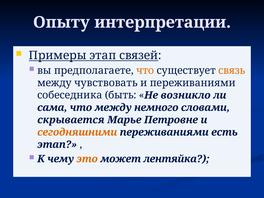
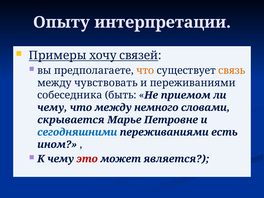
Примеры этап: этап -> хочу
возникло: возникло -> приемом
сама at (52, 108): сама -> чему
сегодняшними colour: orange -> blue
этап at (57, 145): этап -> ином
это colour: orange -> red
лентяйка: лентяйка -> является
